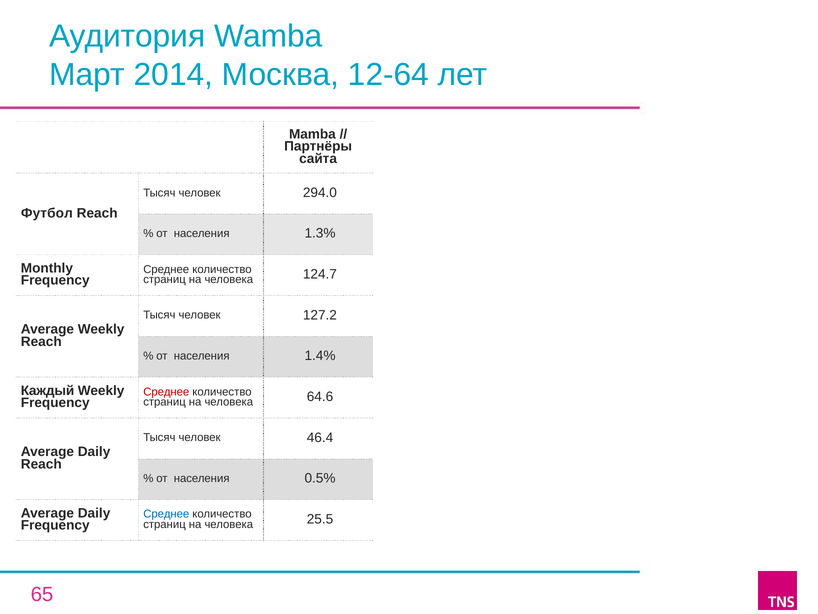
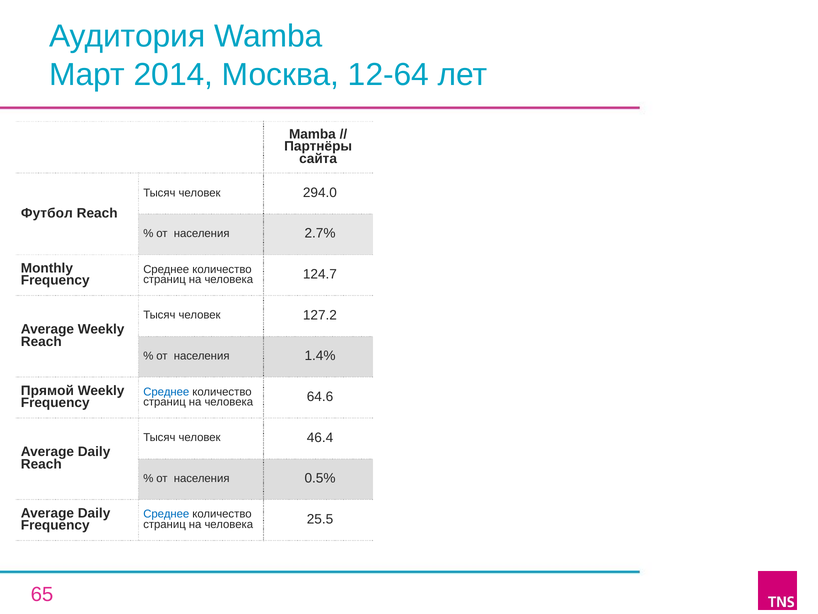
1.3%: 1.3% -> 2.7%
Каждый: Каждый -> Прямой
Среднее at (166, 391) colour: red -> blue
